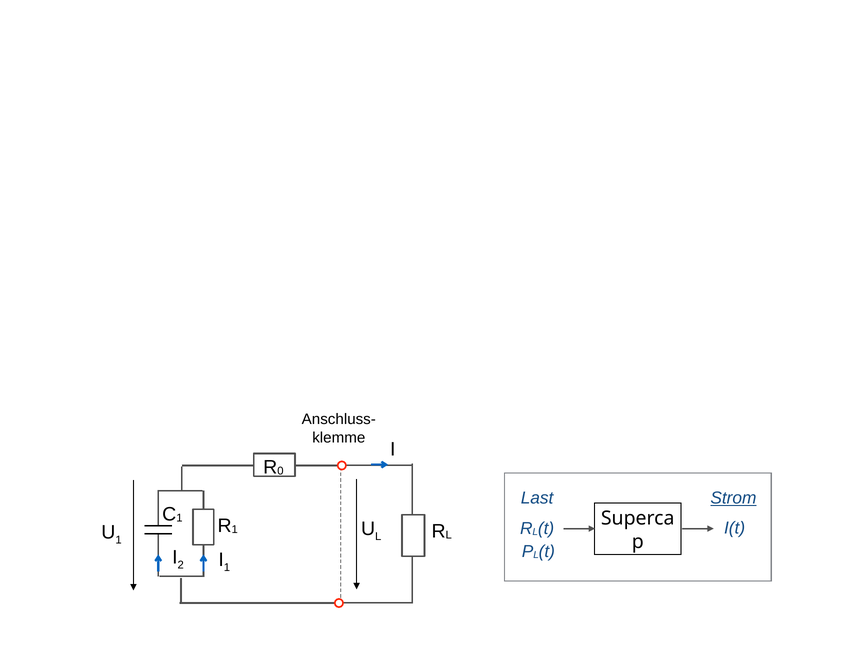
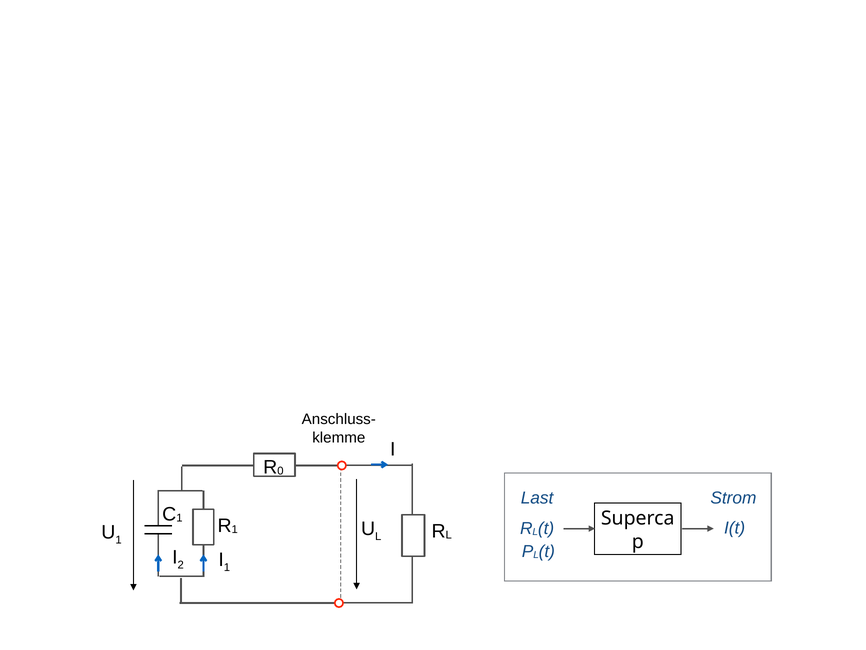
Strom underline: present -> none
